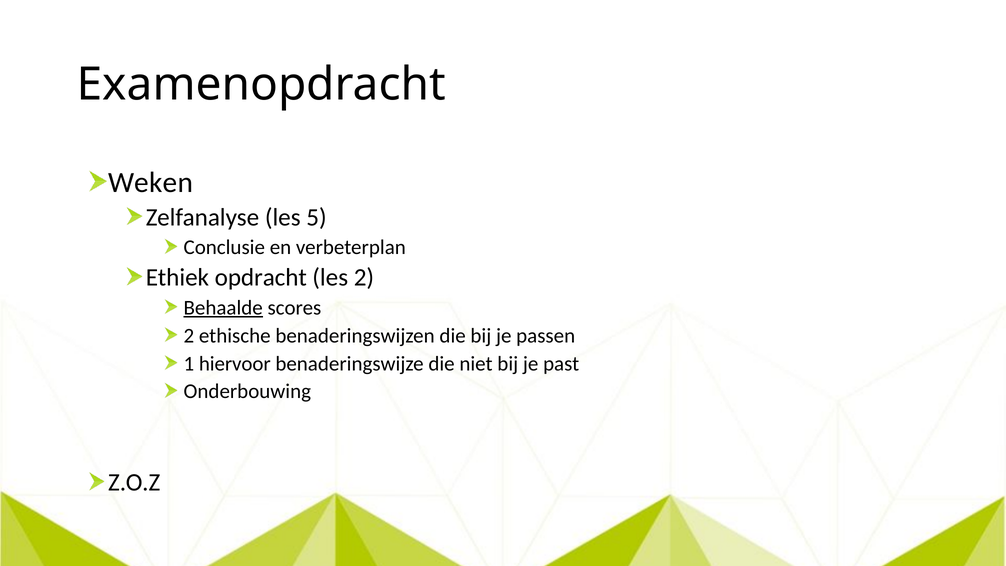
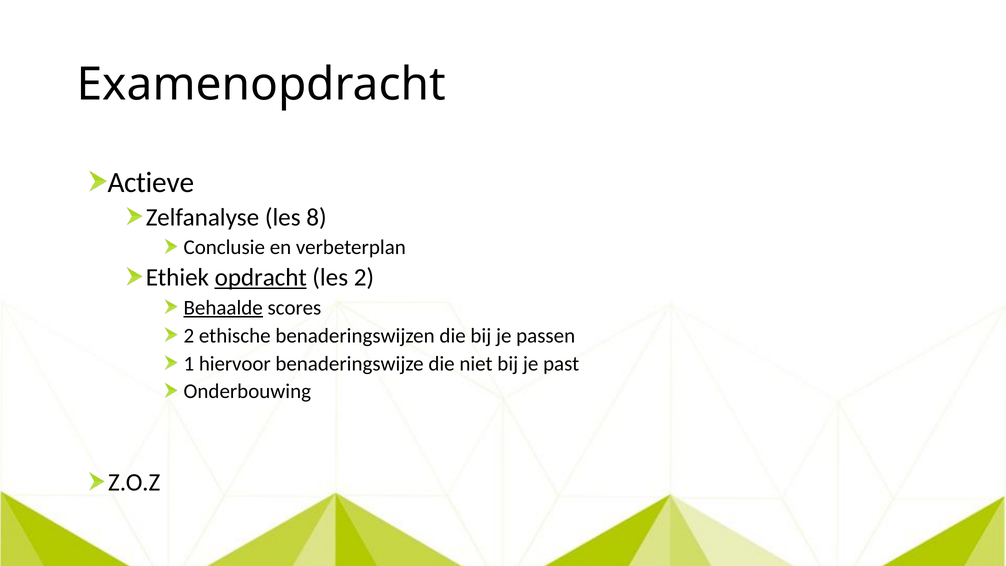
Weken: Weken -> Actieve
5: 5 -> 8
opdracht underline: none -> present
